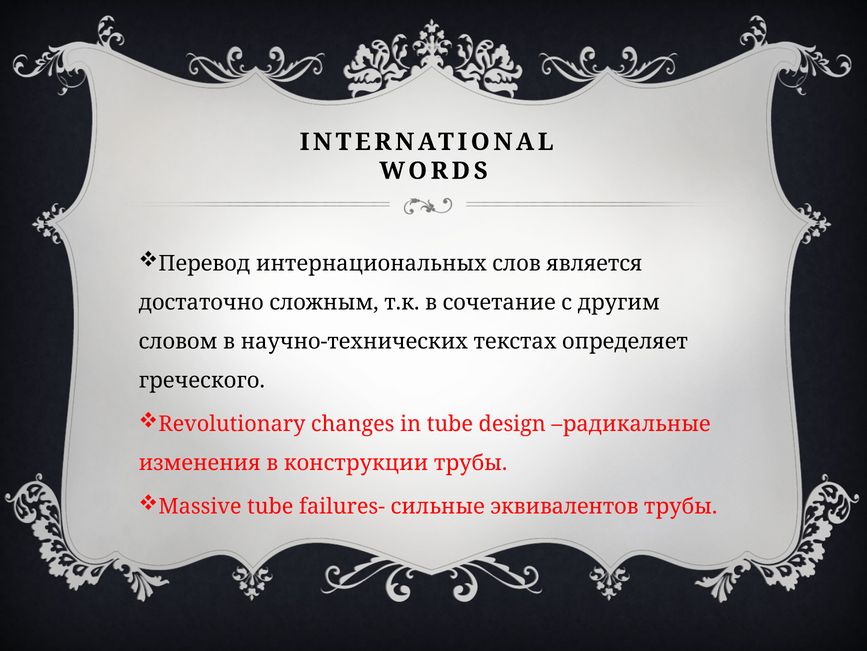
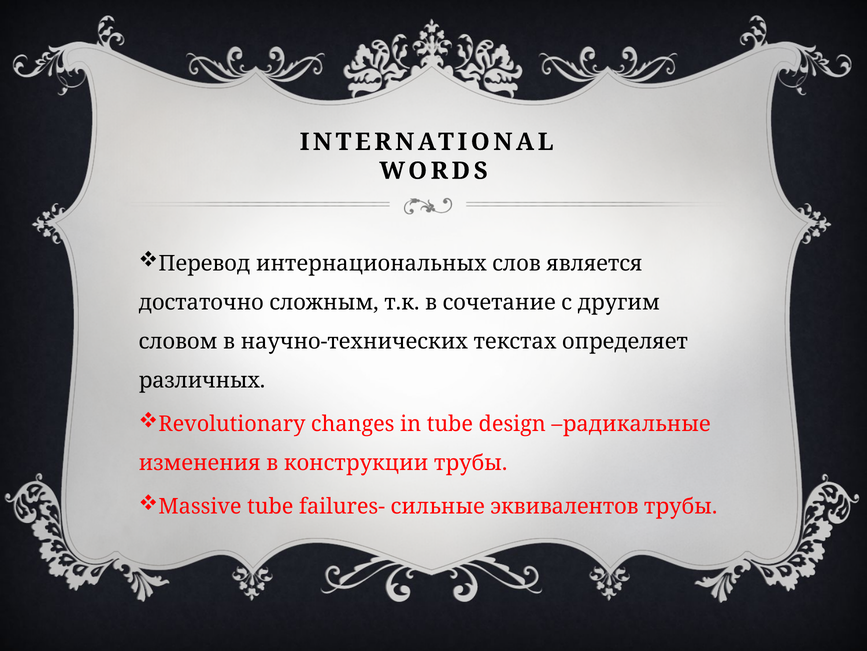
греческого: греческого -> различных
